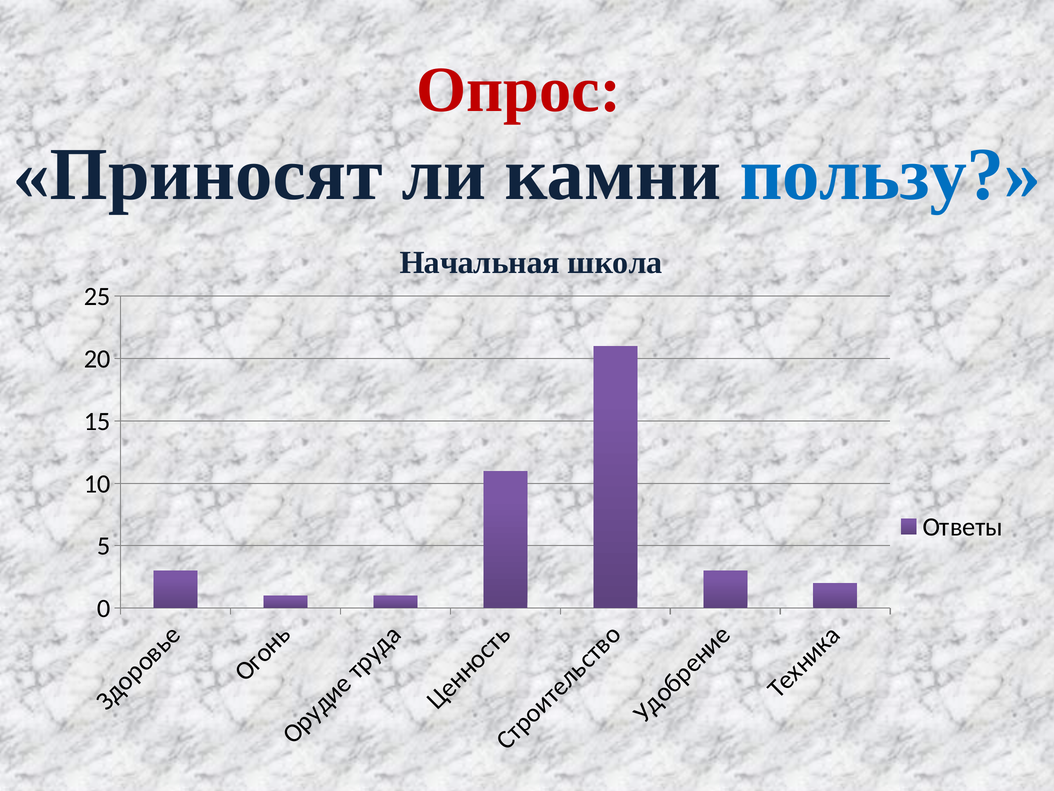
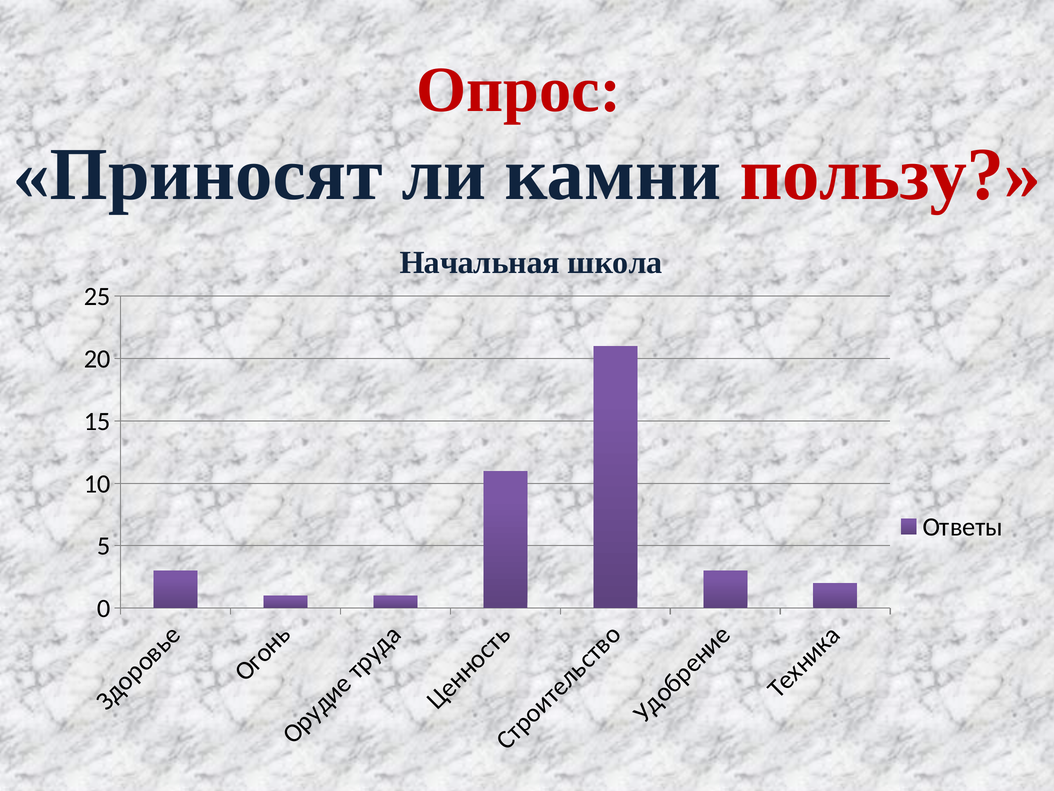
пользу colour: blue -> red
